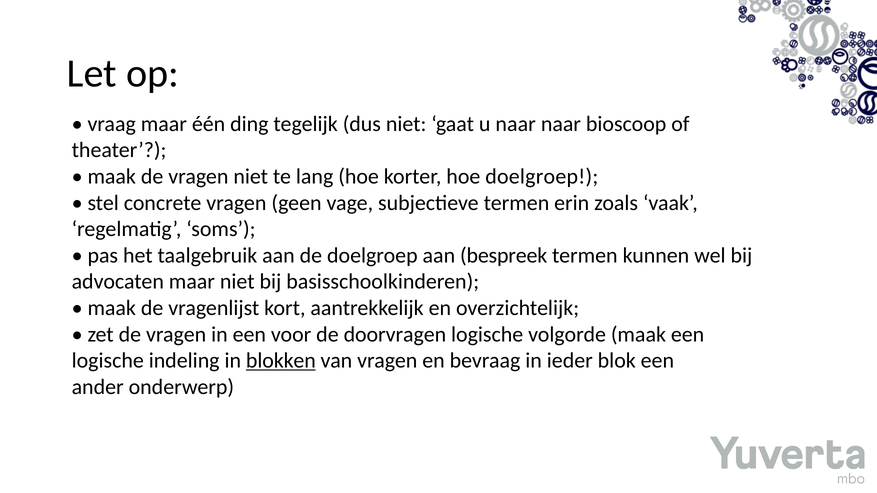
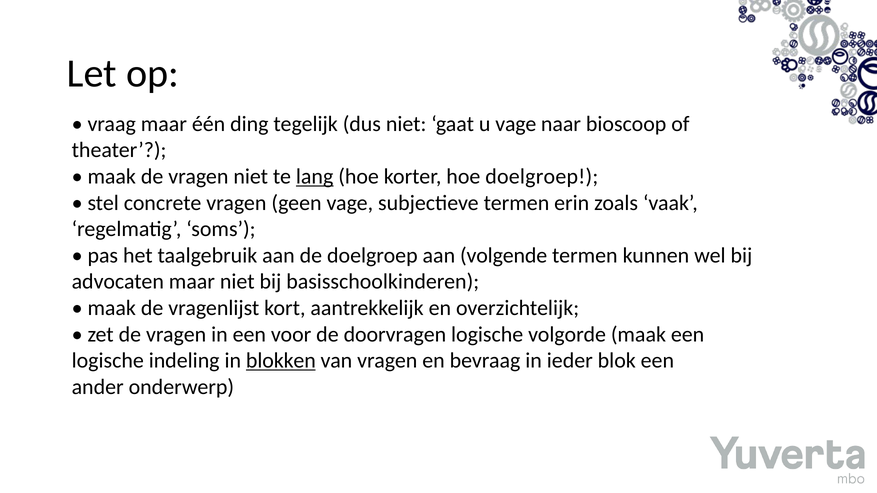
u naar: naar -> vage
lang underline: none -> present
bespreek: bespreek -> volgende
